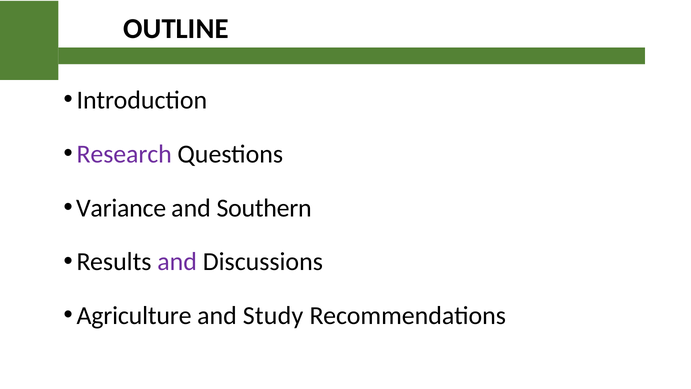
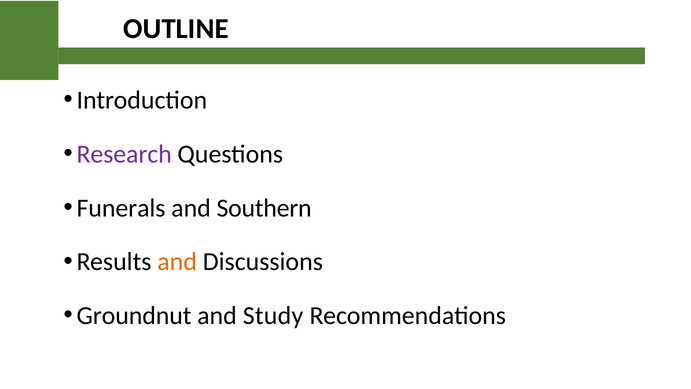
Variance: Variance -> Funerals
and at (177, 262) colour: purple -> orange
Agriculture: Agriculture -> Groundnut
